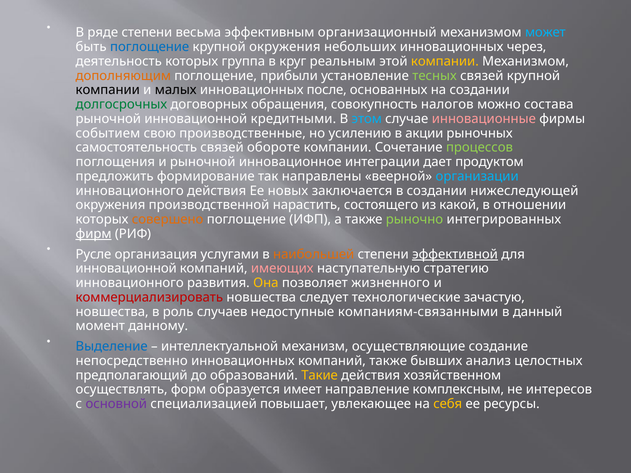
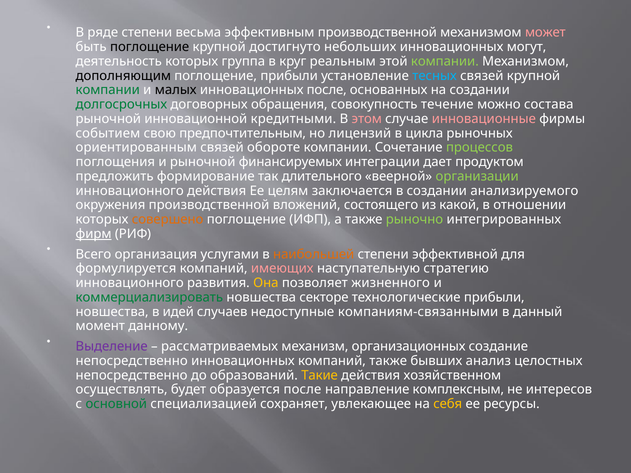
эффективным организационный: организационный -> производственной
может colour: light blue -> pink
поглощение at (150, 47) colour: blue -> black
крупной окружения: окружения -> достигнуто
через: через -> могут
компании at (445, 61) colour: yellow -> light green
дополняющим colour: orange -> black
тесных colour: light green -> light blue
компании at (108, 90) colour: black -> green
налогов: налогов -> течение
этом colour: light blue -> pink
производственные: производственные -> предпочтительным
усилению: усилению -> лицензий
акции: акции -> цикла
самостоятельность: самостоятельность -> ориентированным
инновационное: инновационное -> финансируемых
направлены: направлены -> длительного
организации colour: light blue -> light green
новых: новых -> целям
нижеследующей: нижеследующей -> анализируемого
нарастить: нарастить -> вложений
Русле: Русле -> Всего
эффективной underline: present -> none
инновационной at (126, 269): инновационной -> формулируется
коммерциализировать colour: red -> green
следует: следует -> секторе
технологические зачастую: зачастую -> прибыли
роль: роль -> идей
Выделение colour: blue -> purple
интеллектуальной: интеллектуальной -> рассматриваемых
осуществляющие: осуществляющие -> организационных
предполагающий at (132, 375): предполагающий -> непосредственно
форм: форм -> будет
образуется имеет: имеет -> после
основной colour: purple -> green
повышает: повышает -> сохраняет
